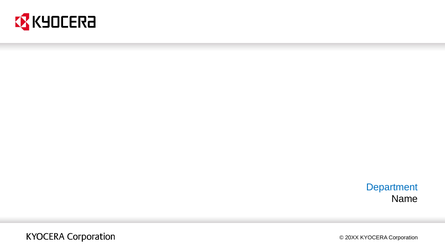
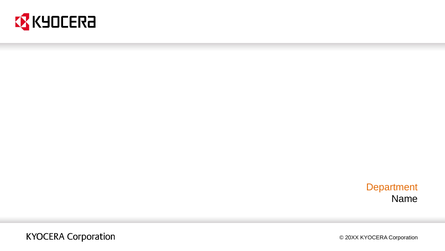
Department colour: blue -> orange
